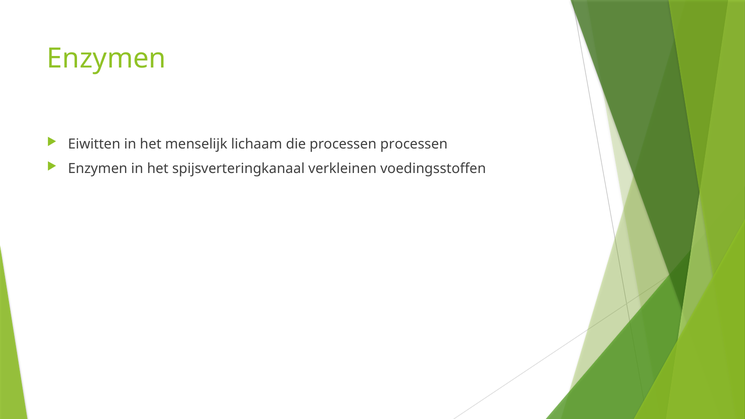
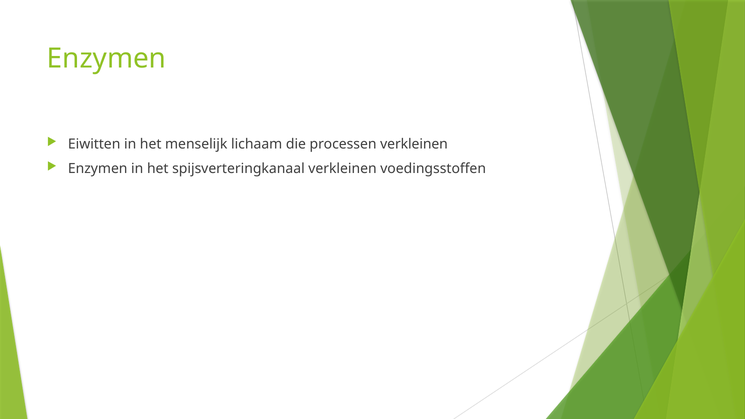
processen processen: processen -> verkleinen
